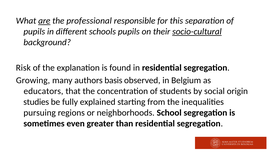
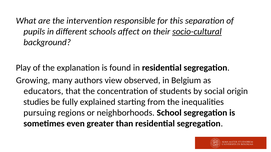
are underline: present -> none
professional: professional -> intervention
schools pupils: pupils -> affect
Risk: Risk -> Play
basis: basis -> view
